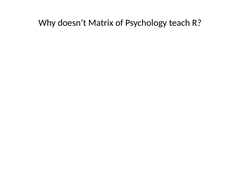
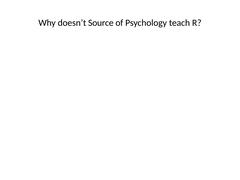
Matrix: Matrix -> Source
